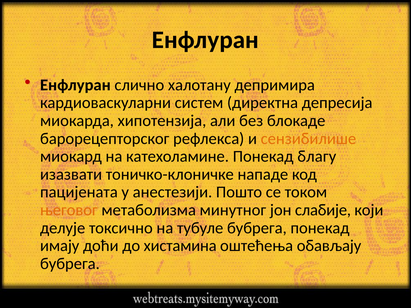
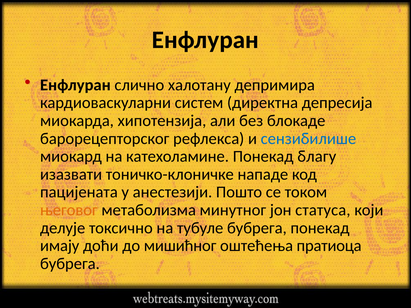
сензибилише colour: orange -> blue
слабије: слабије -> статуса
хистамина: хистамина -> мишићног
обављају: обављају -> пратиоца
